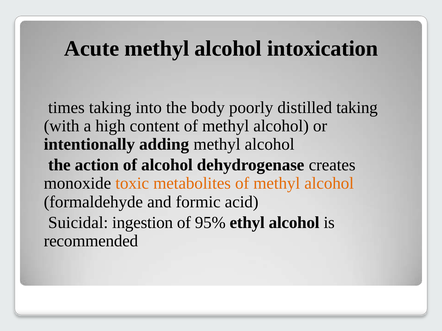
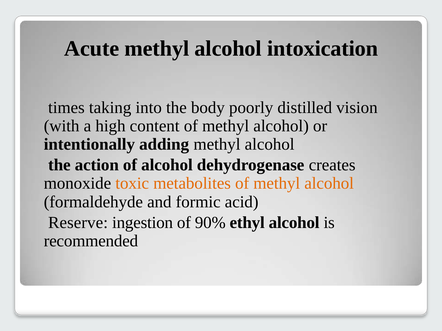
distilled taking: taking -> vision
Suicidal: Suicidal -> Reserve
95%: 95% -> 90%
